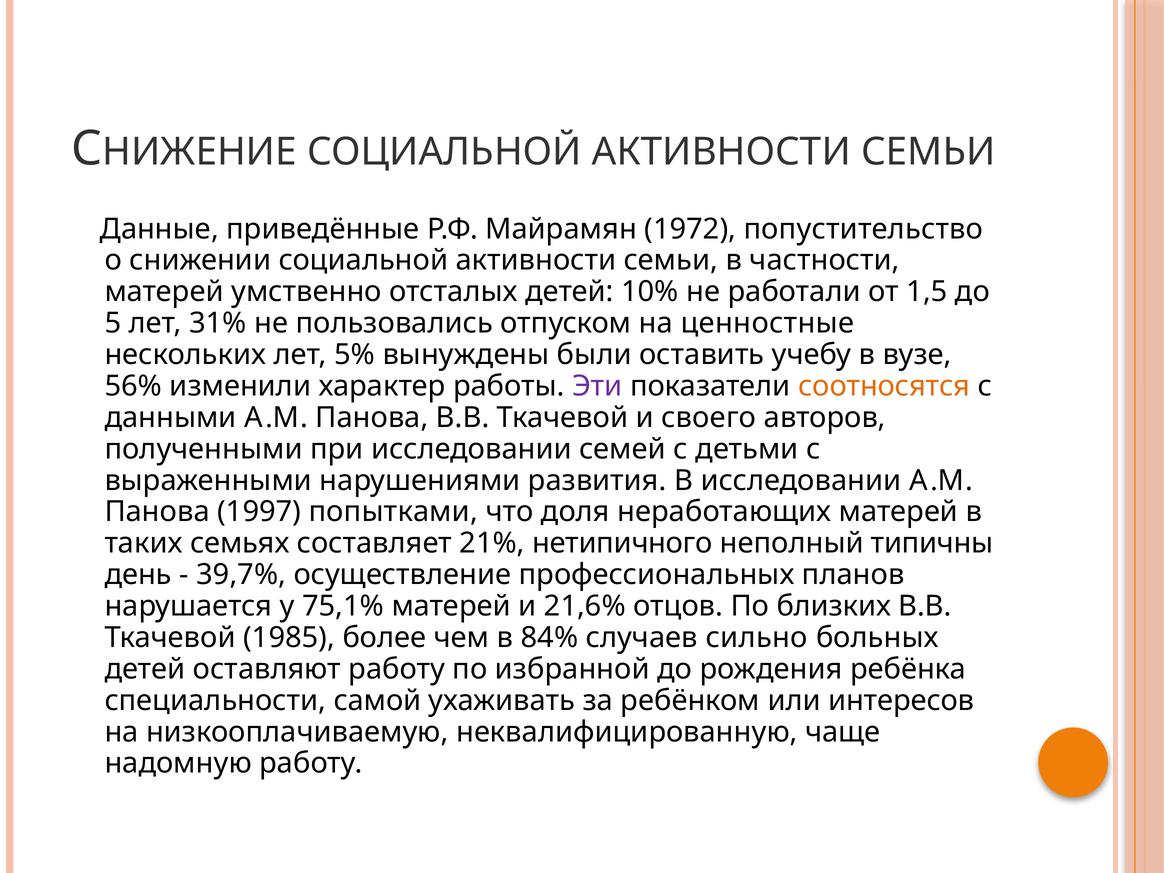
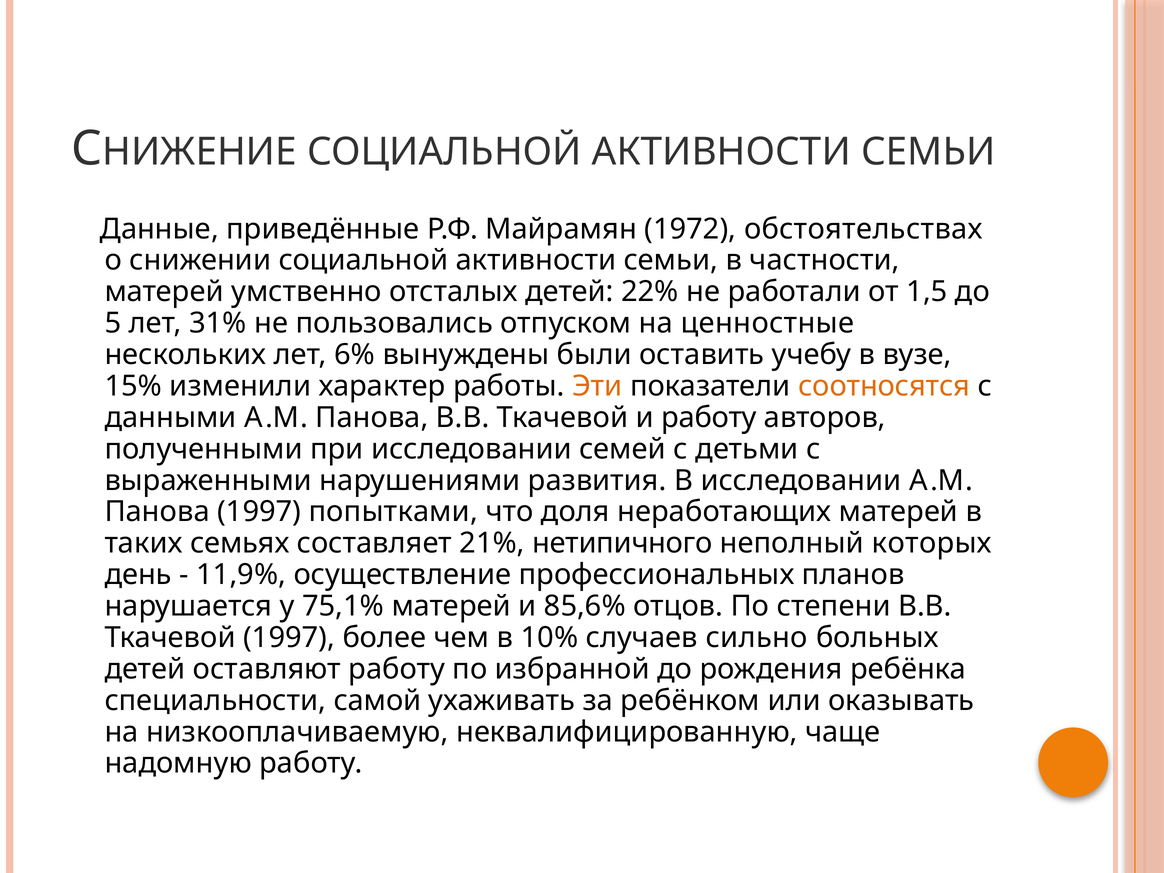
попустительство: попустительство -> обстоятельствах
10%: 10% -> 22%
5%: 5% -> 6%
56%: 56% -> 15%
Эти colour: purple -> orange
и своего: своего -> работу
типичны: типичны -> которых
39,7%: 39,7% -> 11,9%
21,6%: 21,6% -> 85,6%
близких: близких -> степени
Ткачевой 1985: 1985 -> 1997
84%: 84% -> 10%
интересов: интересов -> оказывать
